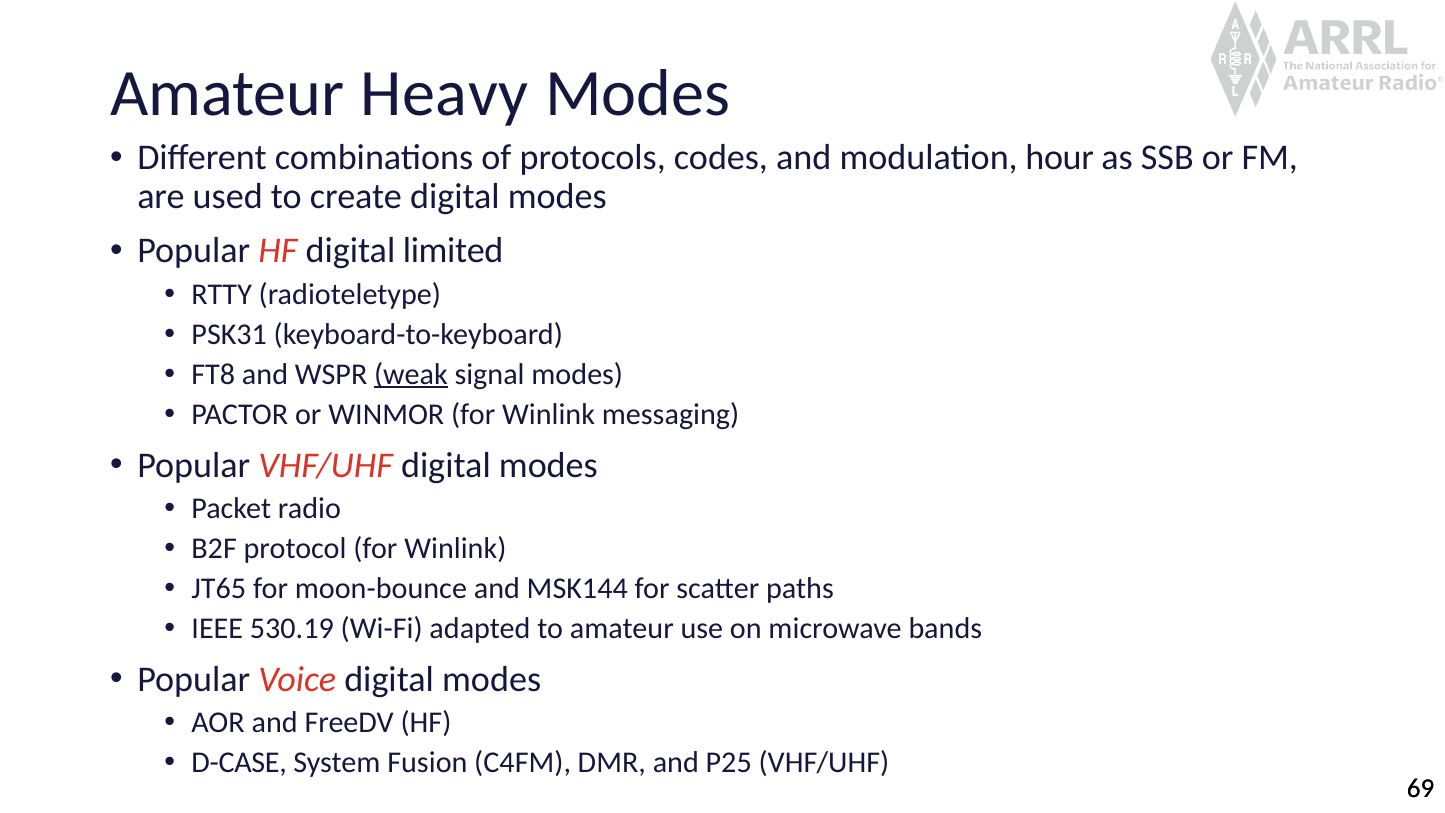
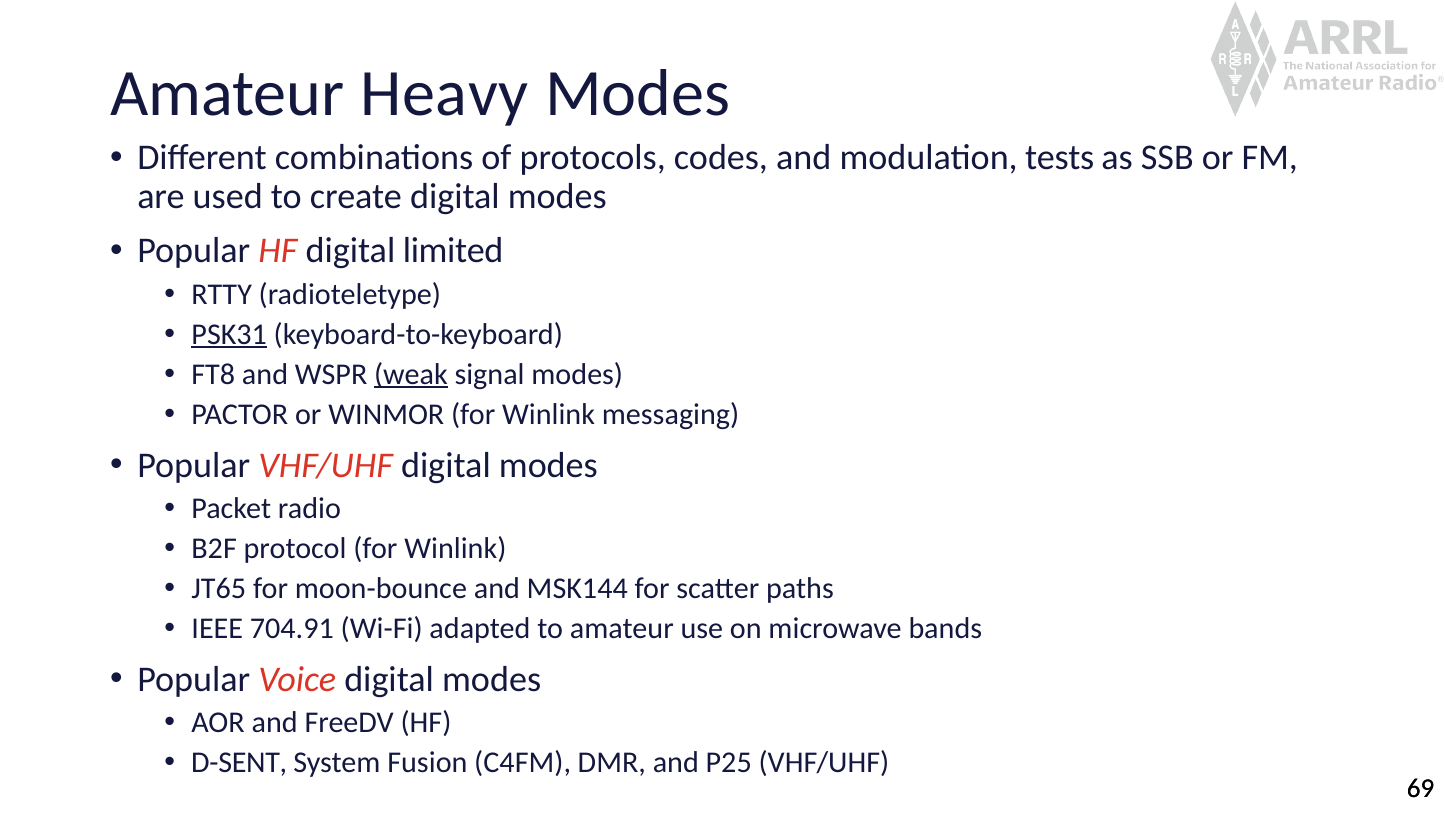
hour: hour -> tests
PSK31 underline: none -> present
530.19: 530.19 -> 704.91
D-CASE: D-CASE -> D-SENT
